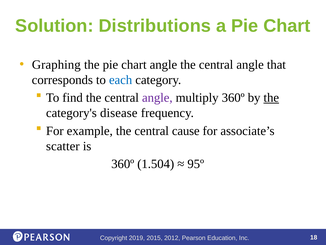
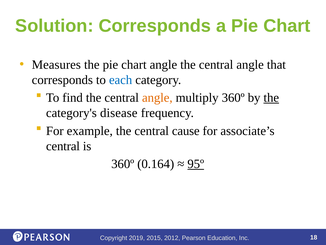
Solution Distributions: Distributions -> Corresponds
Graphing: Graphing -> Measures
angle at (157, 98) colour: purple -> orange
scatter at (63, 146): scatter -> central
1.504: 1.504 -> 0.164
95º underline: none -> present
